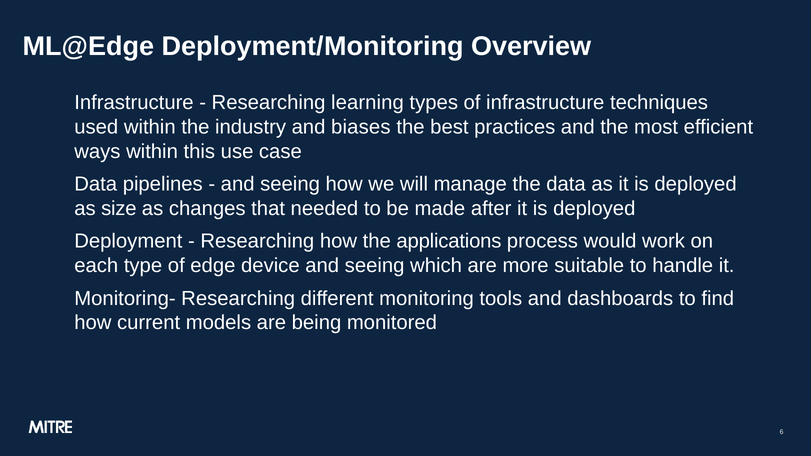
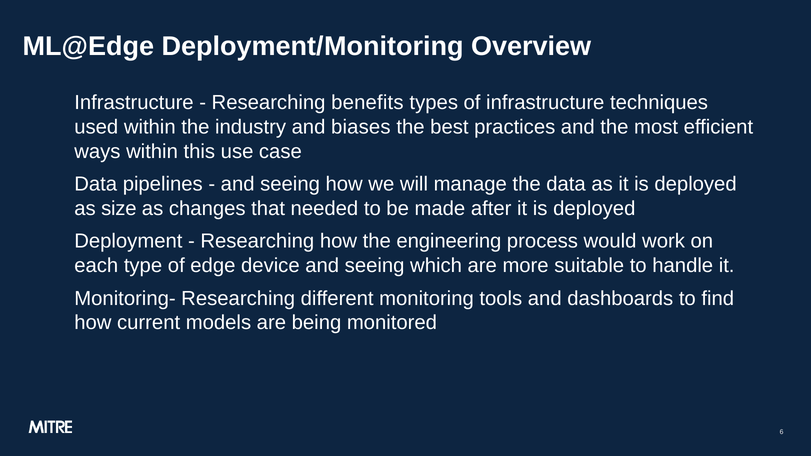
learning: learning -> benefits
applications: applications -> engineering
